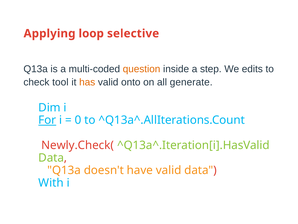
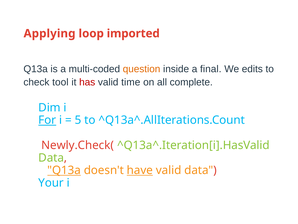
selective: selective -> imported
step: step -> final
has colour: orange -> red
onto: onto -> time
generate: generate -> complete
0: 0 -> 5
Q13a at (64, 170) underline: none -> present
have underline: none -> present
With: With -> Your
